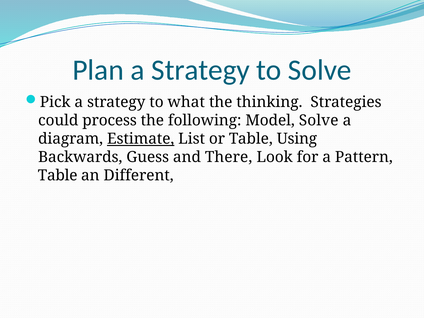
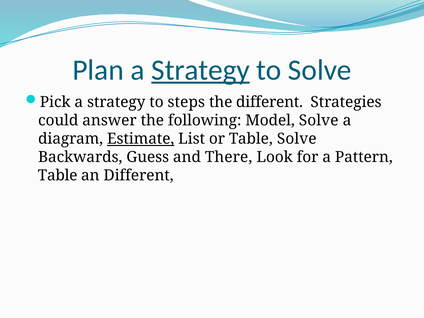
Strategy at (200, 70) underline: none -> present
what: what -> steps
the thinking: thinking -> different
process: process -> answer
Table Using: Using -> Solve
